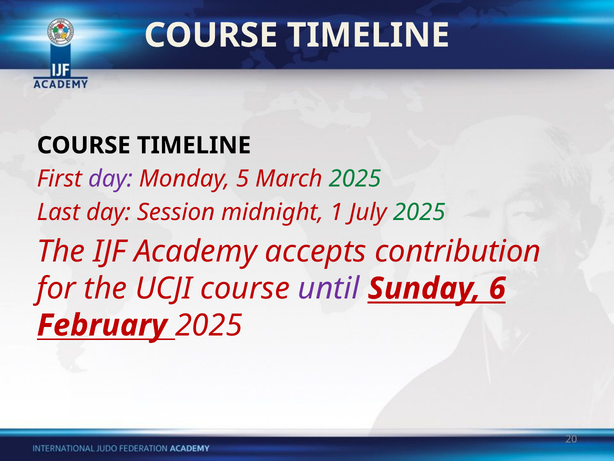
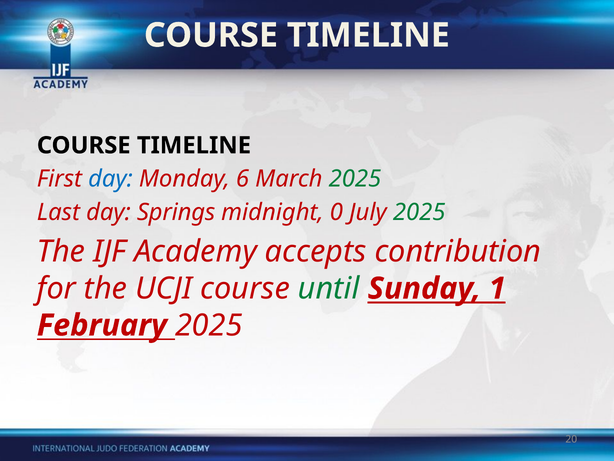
day at (110, 179) colour: purple -> blue
5: 5 -> 6
Session: Session -> Springs
1: 1 -> 0
until colour: purple -> green
6: 6 -> 1
